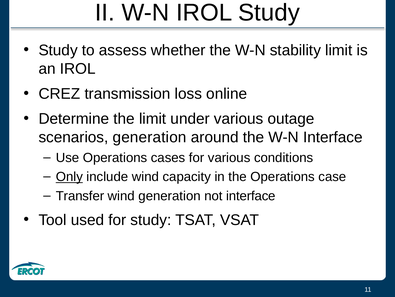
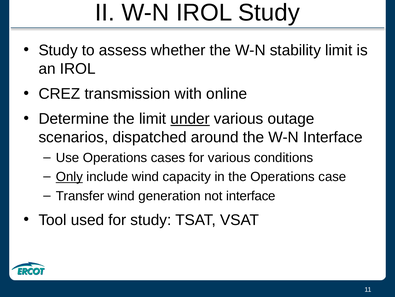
loss: loss -> with
under underline: none -> present
scenarios generation: generation -> dispatched
